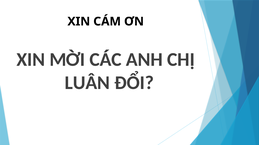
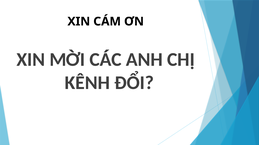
LUÂN: LUÂN -> KÊNH
